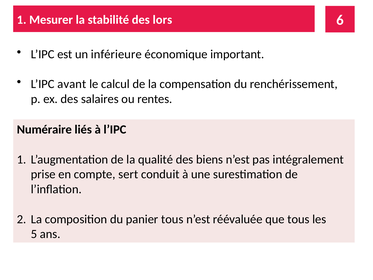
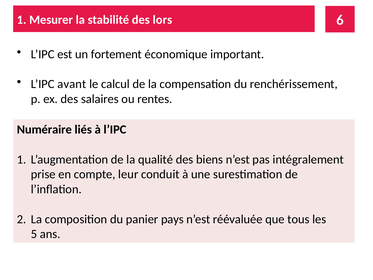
inférieure: inférieure -> fortement
sert: sert -> leur
panier tous: tous -> pays
